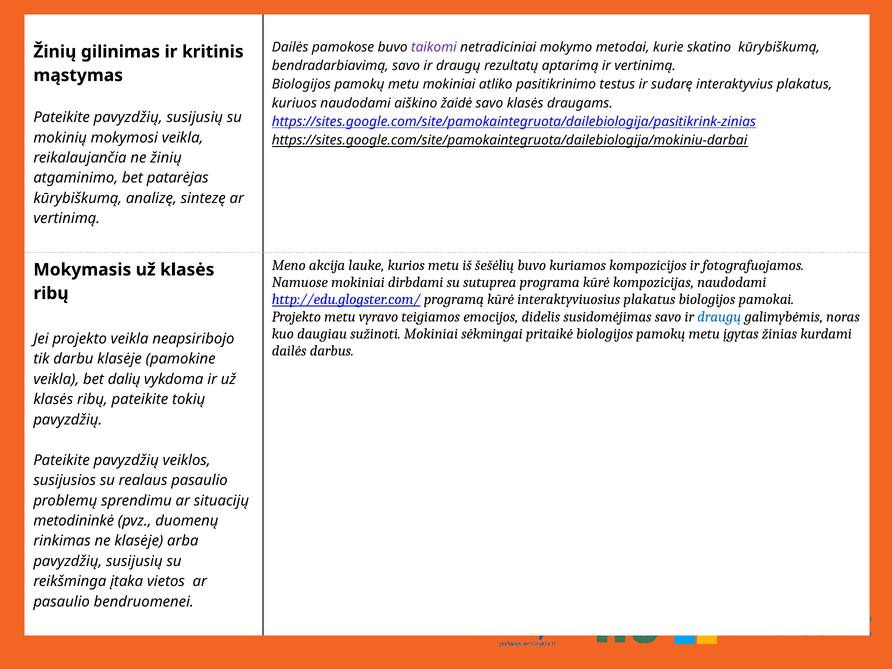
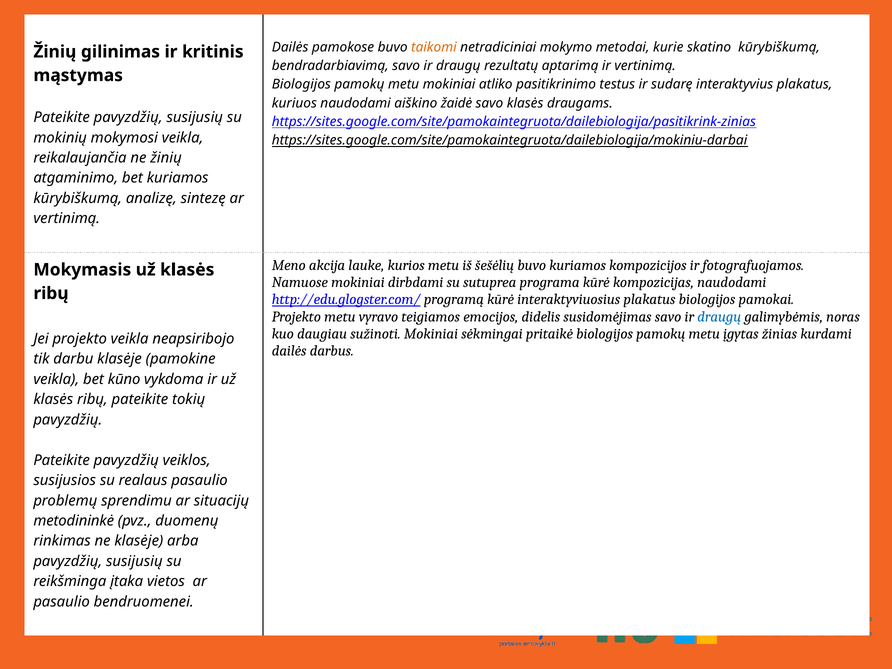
taikomi colour: purple -> orange
bet patarėjas: patarėjas -> kuriamos
dalių: dalių -> kūno
